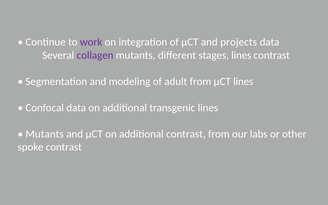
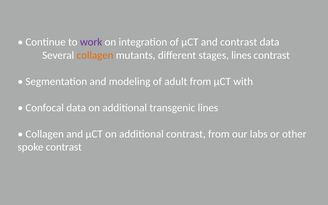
and projects: projects -> contrast
collagen at (95, 55) colour: purple -> orange
µCT lines: lines -> with
Mutants at (45, 134): Mutants -> Collagen
